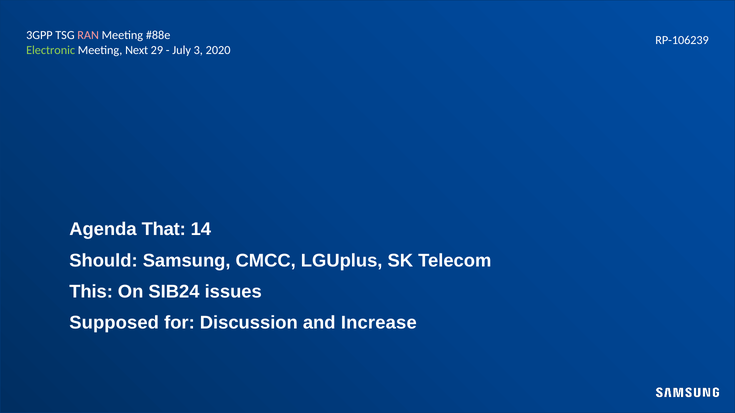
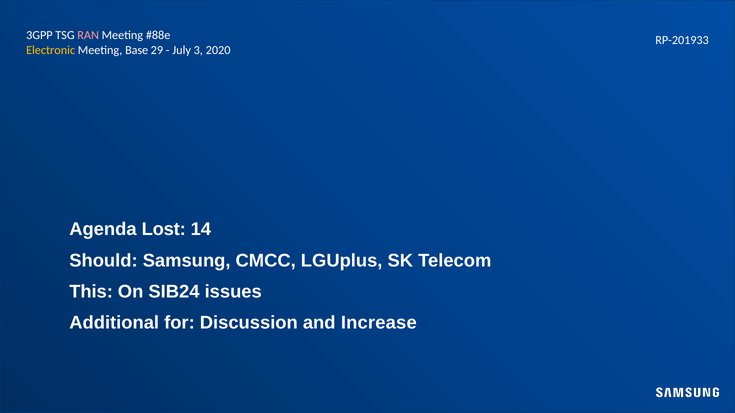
RP-106239: RP-106239 -> RP-201933
Electronic colour: light green -> yellow
Next: Next -> Base
That: That -> Lost
Supposed: Supposed -> Additional
